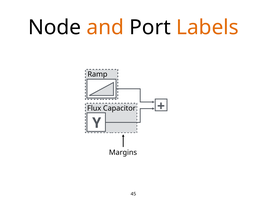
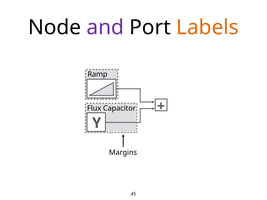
and colour: orange -> purple
